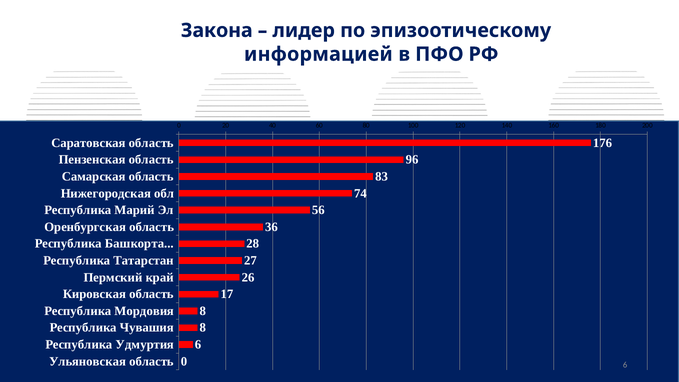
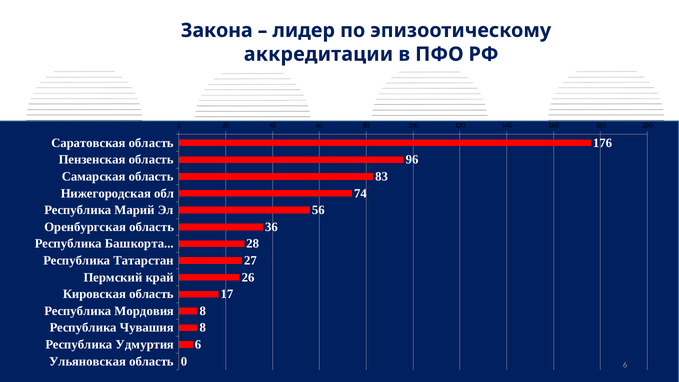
информацией: информацией -> аккредитации
